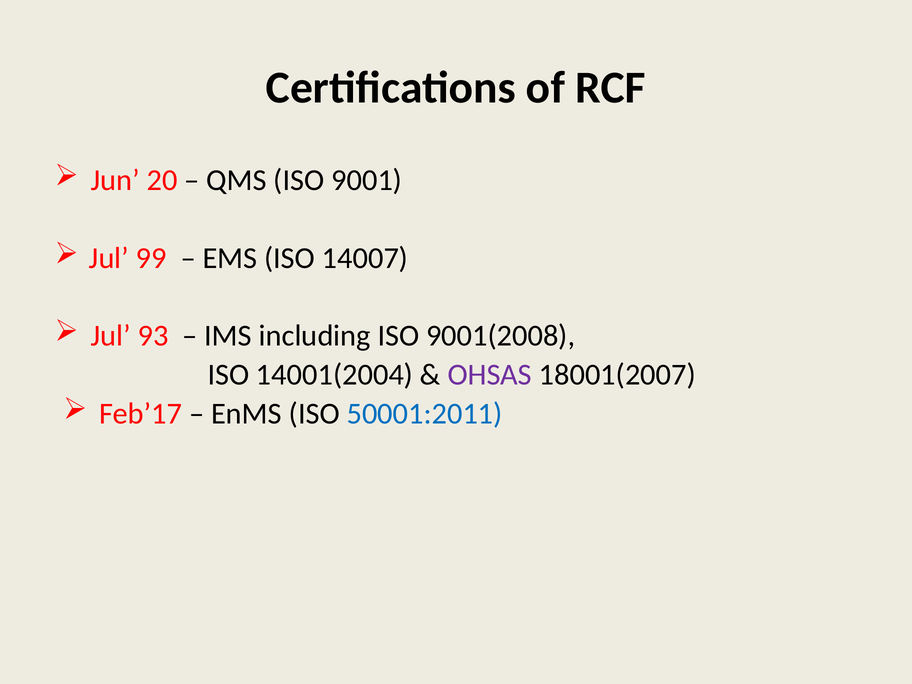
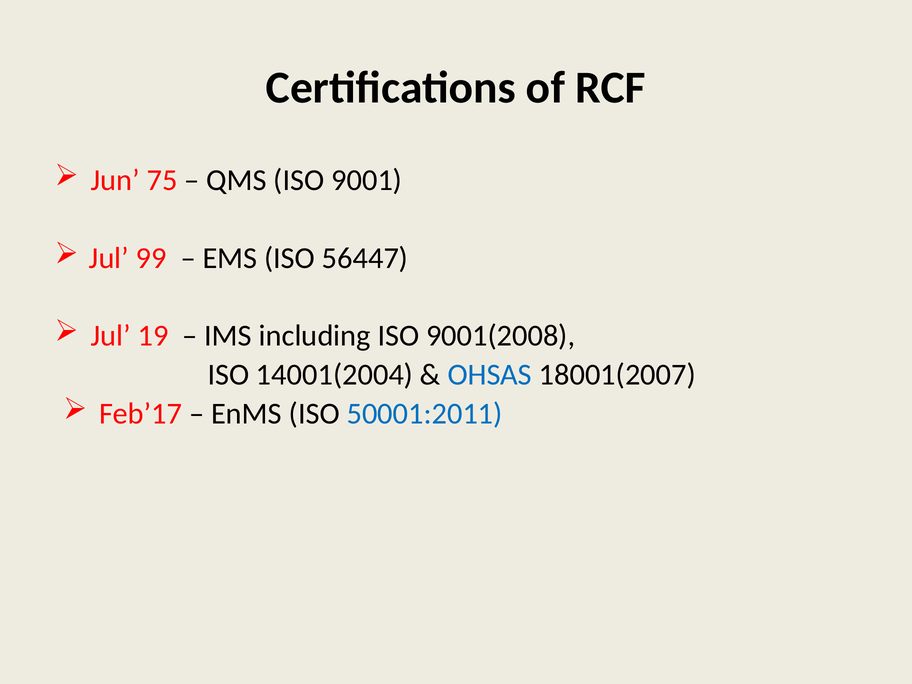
20: 20 -> 75
14007: 14007 -> 56447
93: 93 -> 19
OHSAS colour: purple -> blue
